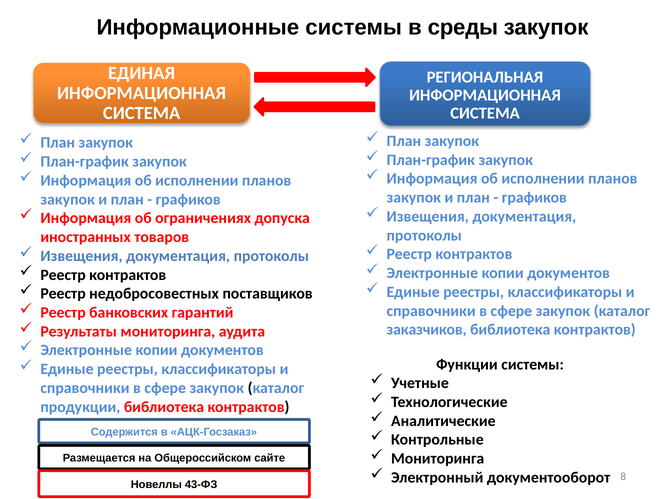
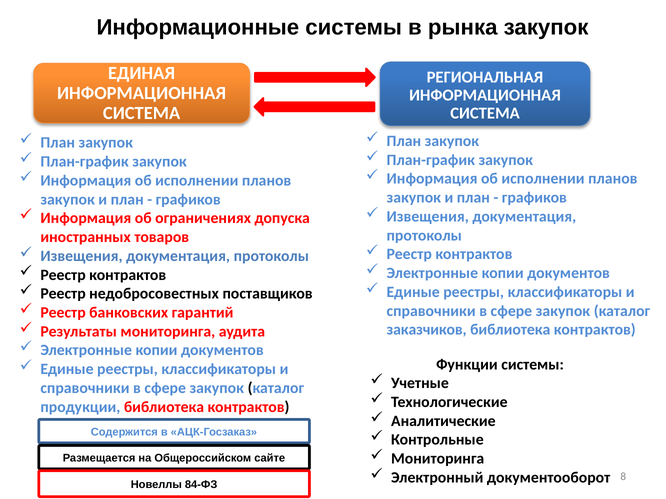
среды: среды -> рынка
43-ФЗ: 43-ФЗ -> 84-ФЗ
